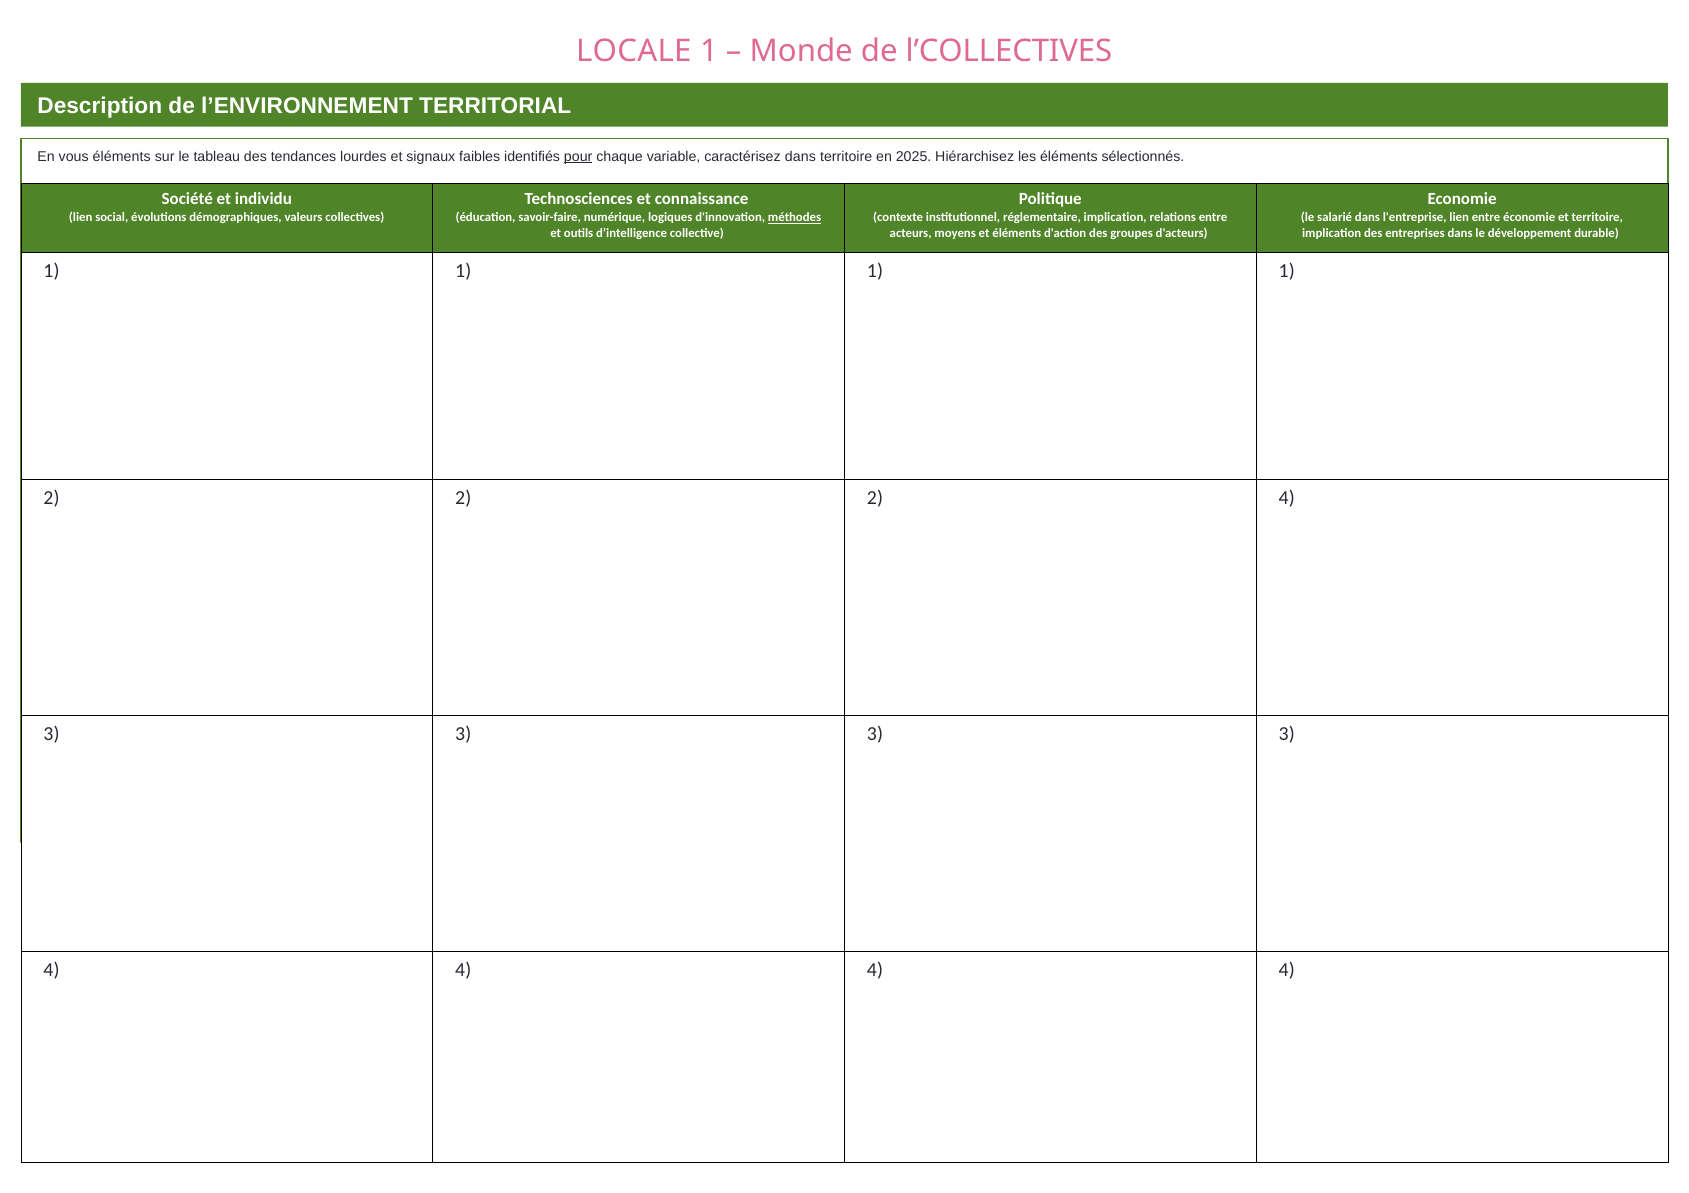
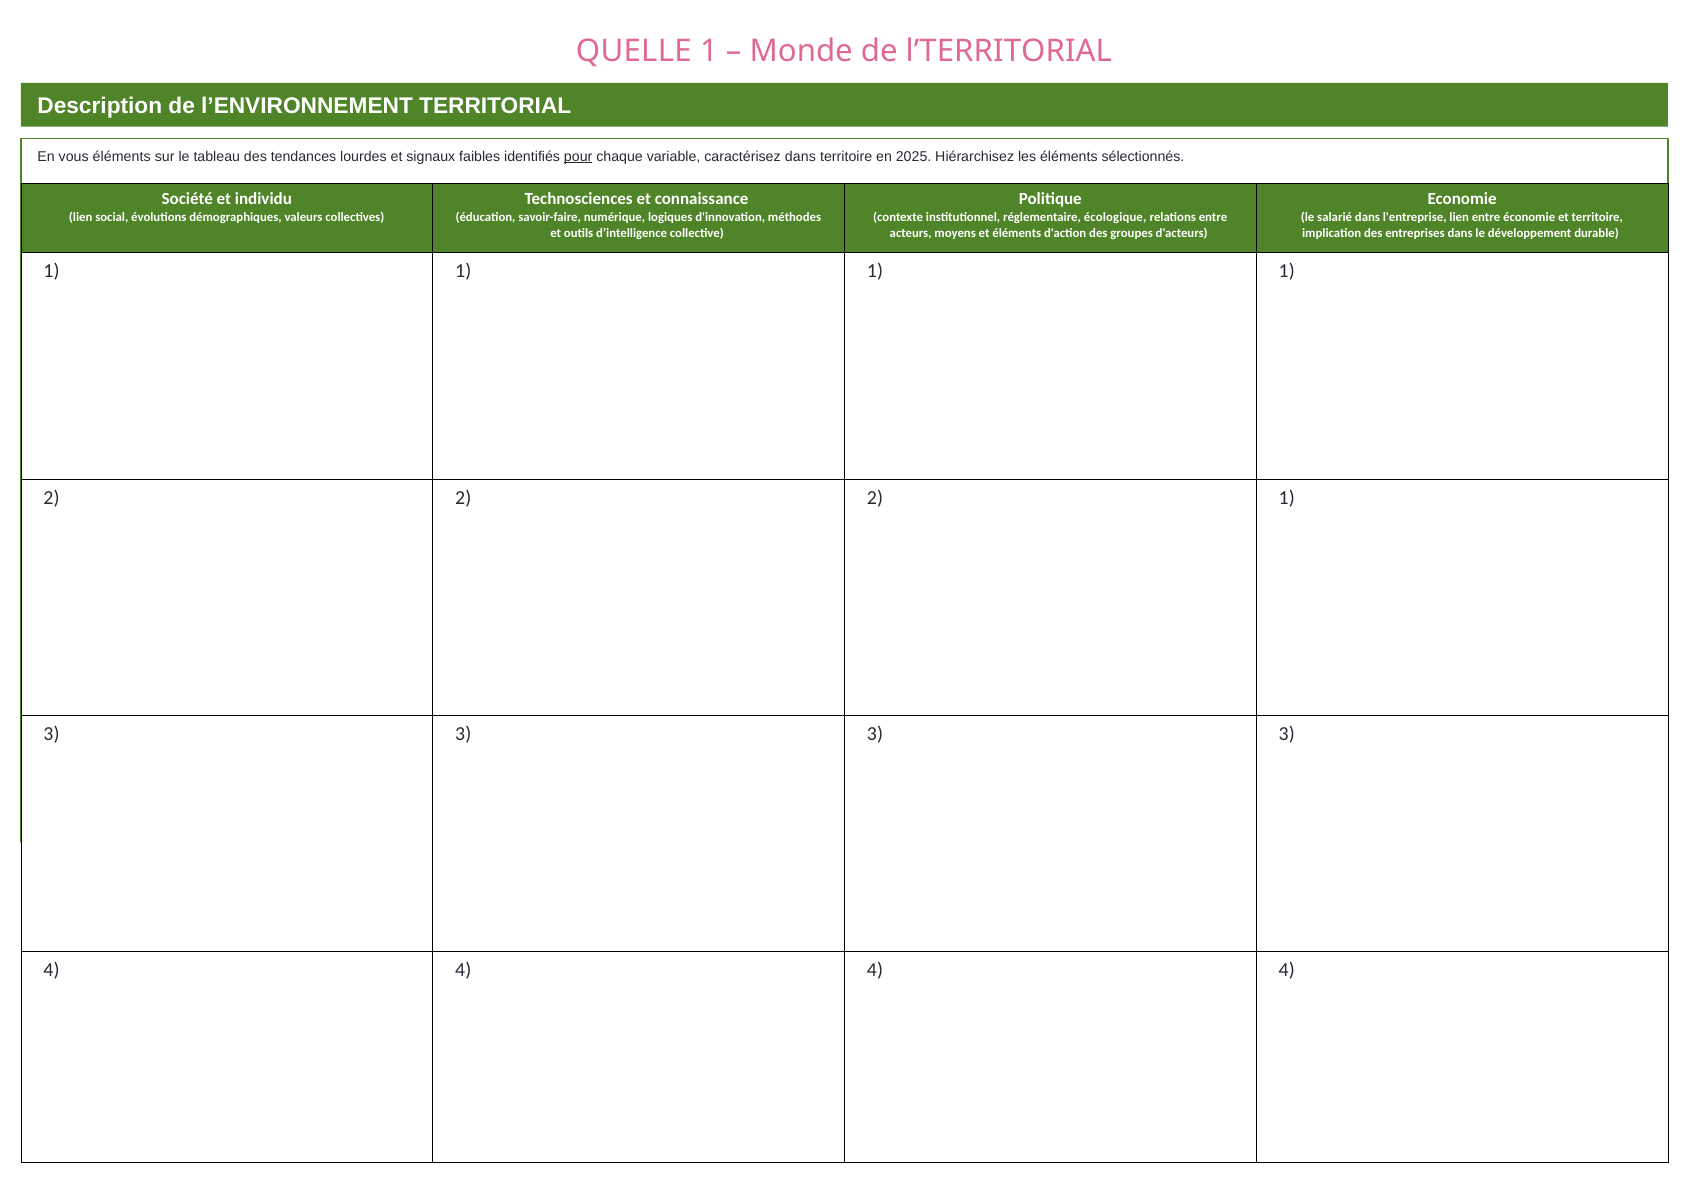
LOCALE: LOCALE -> QUELLE
l’COLLECTIVES: l’COLLECTIVES -> l’TERRITORIAL
méthodes underline: present -> none
réglementaire implication: implication -> écologique
2 4: 4 -> 1
